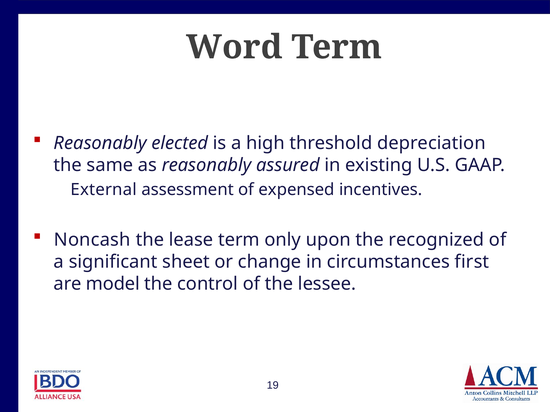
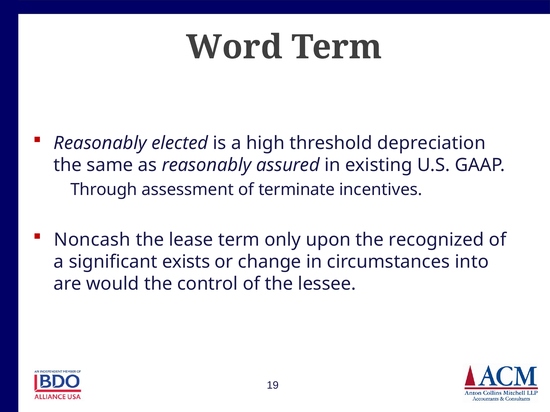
External: External -> Through
expensed: expensed -> terminate
sheet: sheet -> exists
first: first -> into
model: model -> would
